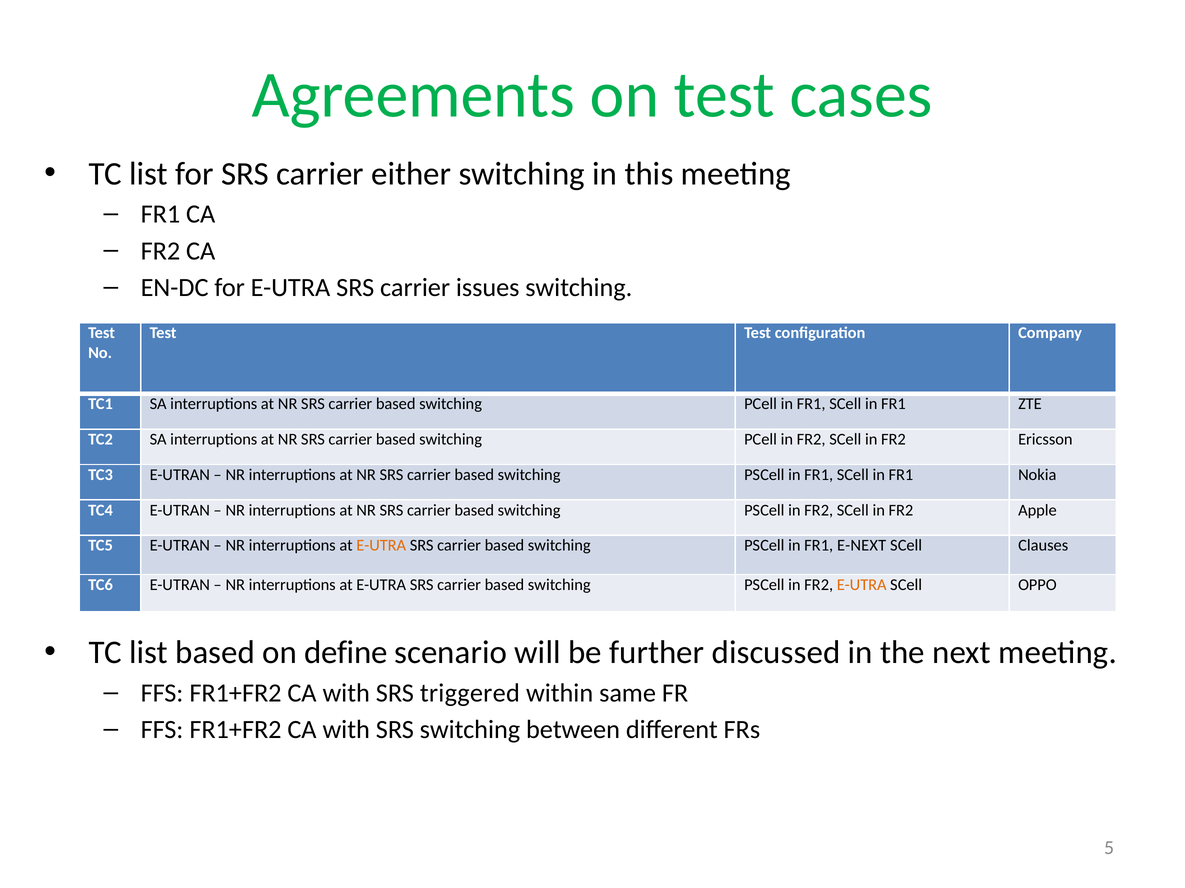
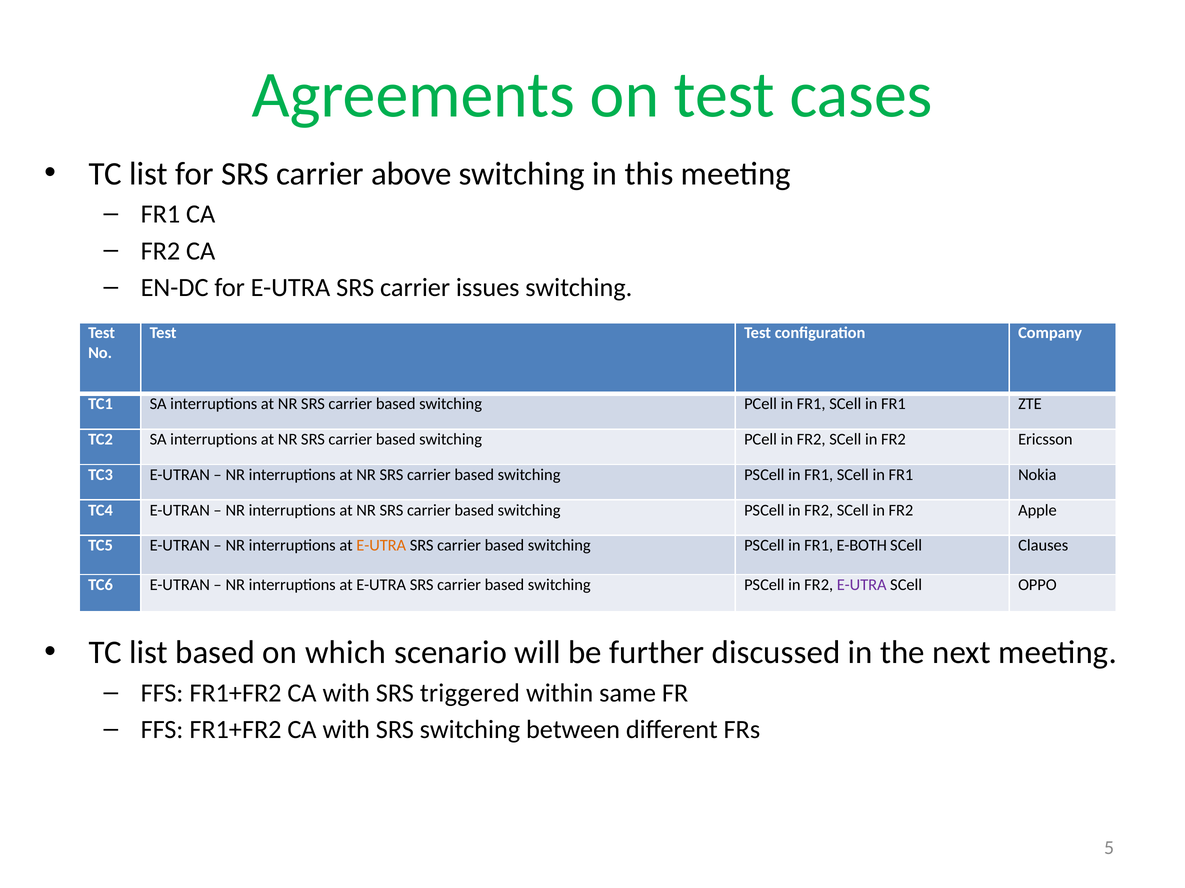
either: either -> above
E-NEXT: E-NEXT -> E-BOTH
E-UTRA at (862, 585) colour: orange -> purple
define: define -> which
